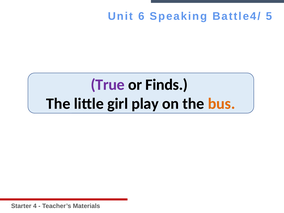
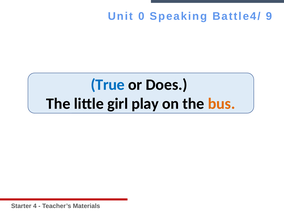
6: 6 -> 0
5: 5 -> 9
True colour: purple -> blue
Finds: Finds -> Does
